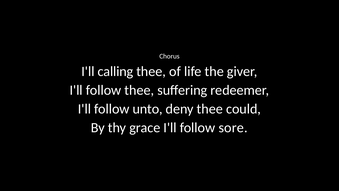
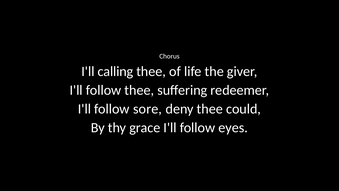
unto: unto -> sore
sore: sore -> eyes
